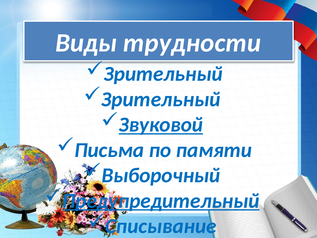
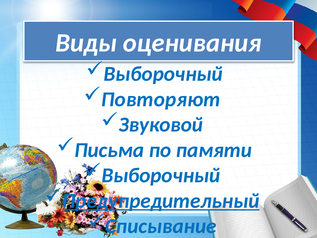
трудности: трудности -> оценивания
Зрительный at (163, 74): Зрительный -> Выборочный
Зрительный at (161, 99): Зрительный -> Повторяют
Звуковой underline: present -> none
